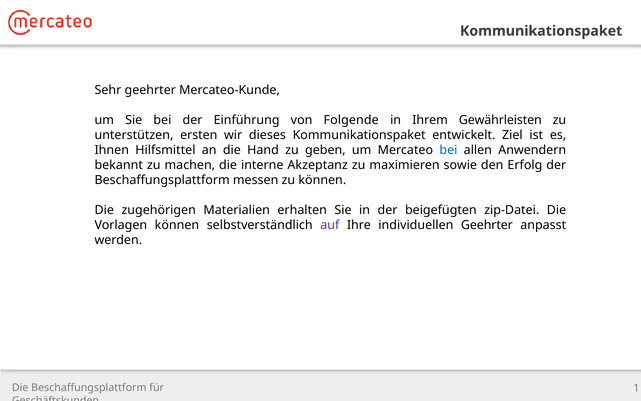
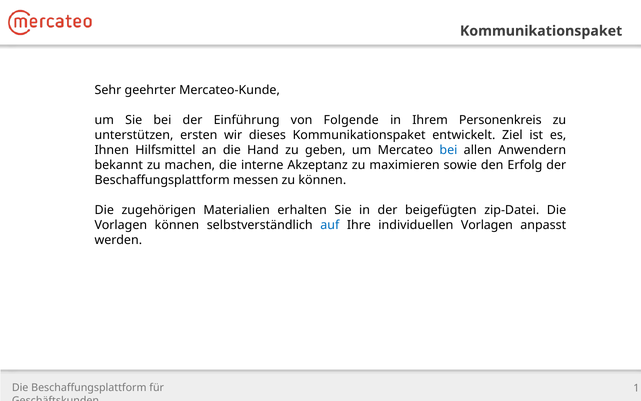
Gewährleisten: Gewährleisten -> Personenkreis
auf colour: purple -> blue
individuellen Geehrter: Geehrter -> Vorlagen
